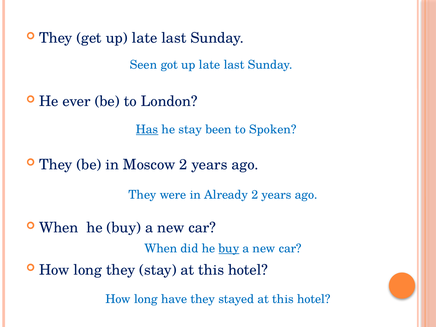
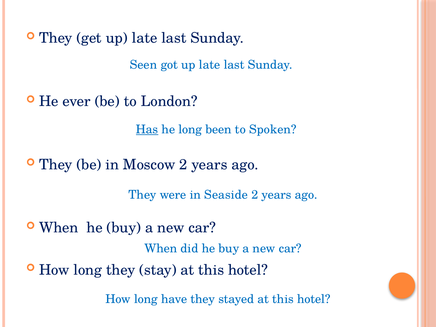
he stay: stay -> long
Already: Already -> Seaside
buy at (229, 248) underline: present -> none
